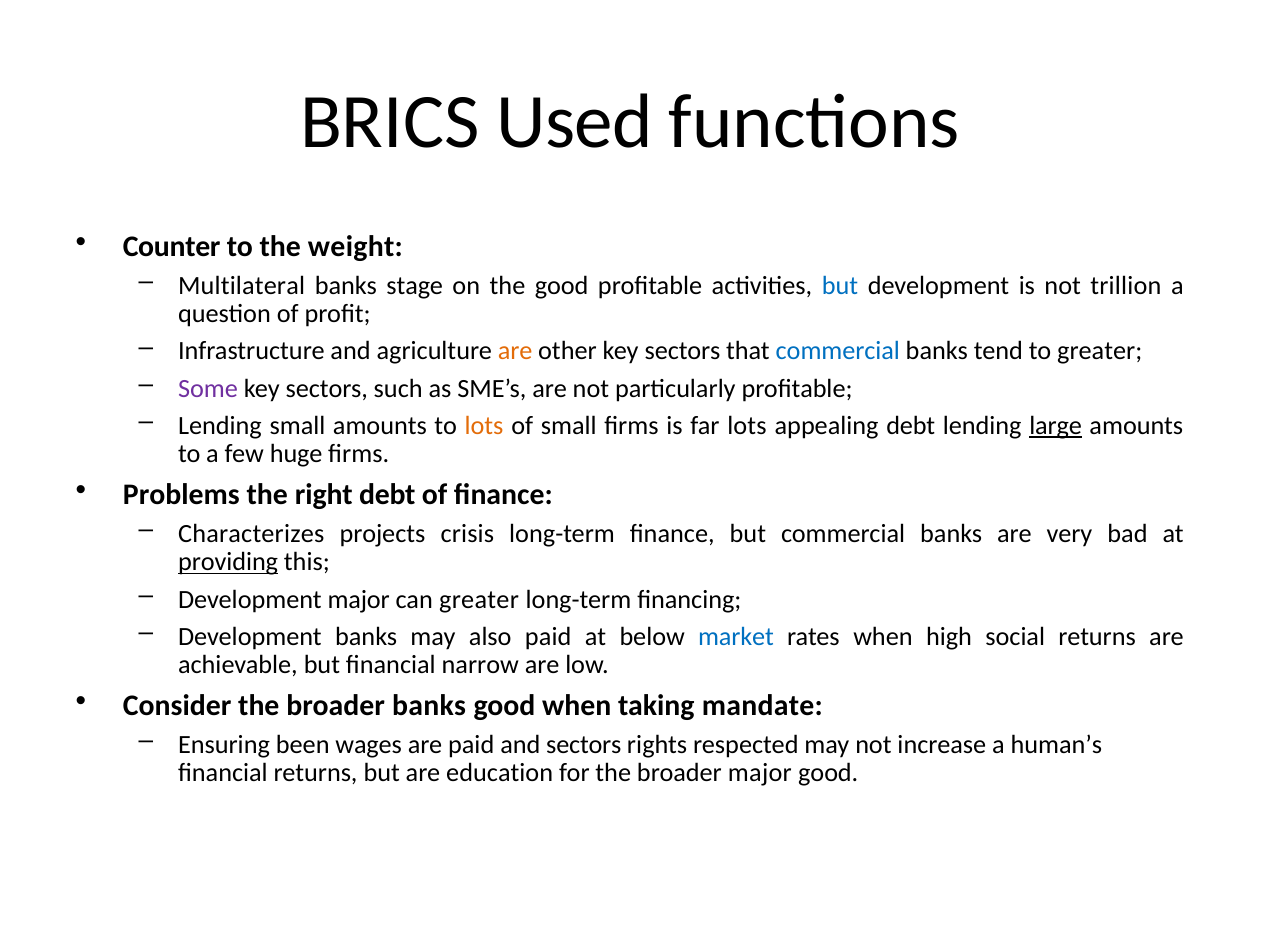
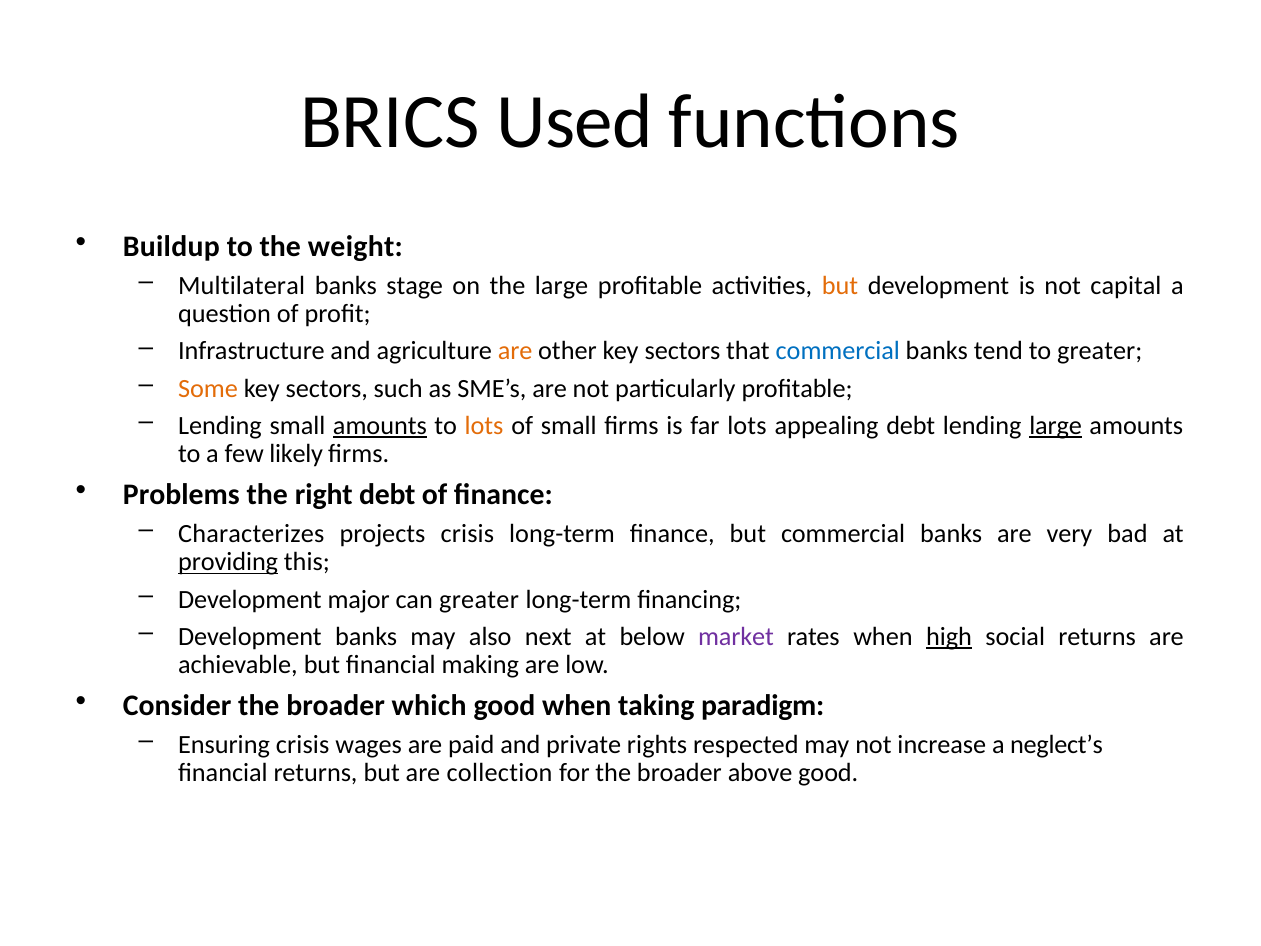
Counter: Counter -> Buildup
the good: good -> large
but at (840, 286) colour: blue -> orange
trillion: trillion -> capital
Some colour: purple -> orange
amounts at (380, 426) underline: none -> present
huge: huge -> likely
also paid: paid -> next
market colour: blue -> purple
high underline: none -> present
narrow: narrow -> making
broader banks: banks -> which
mandate: mandate -> paradigm
Ensuring been: been -> crisis
and sectors: sectors -> private
human’s: human’s -> neglect’s
education: education -> collection
broader major: major -> above
